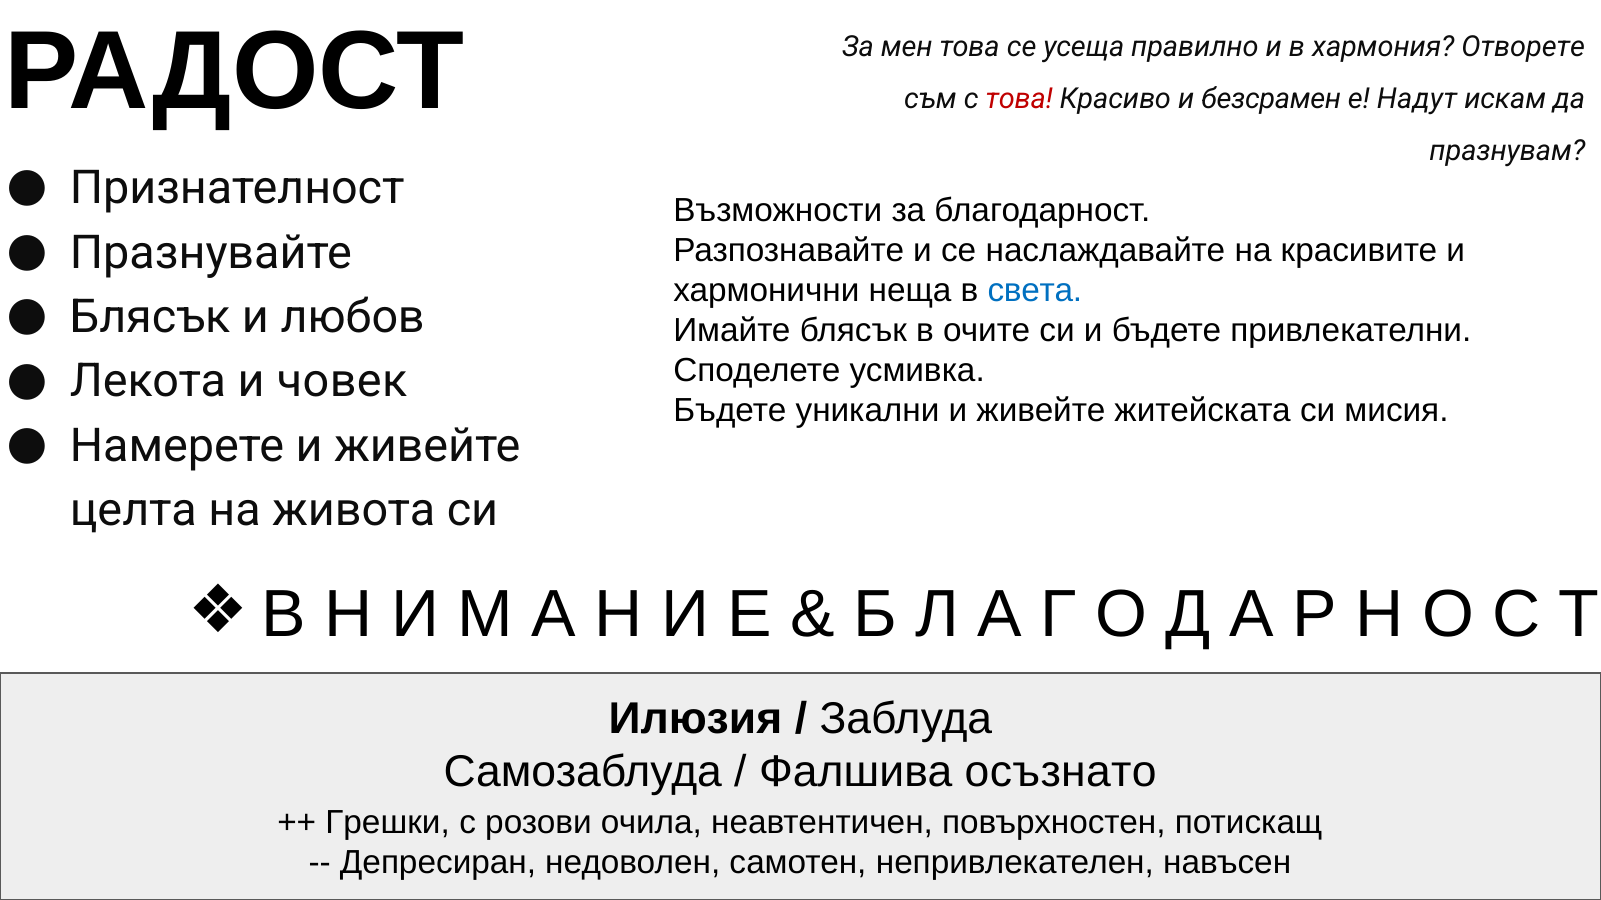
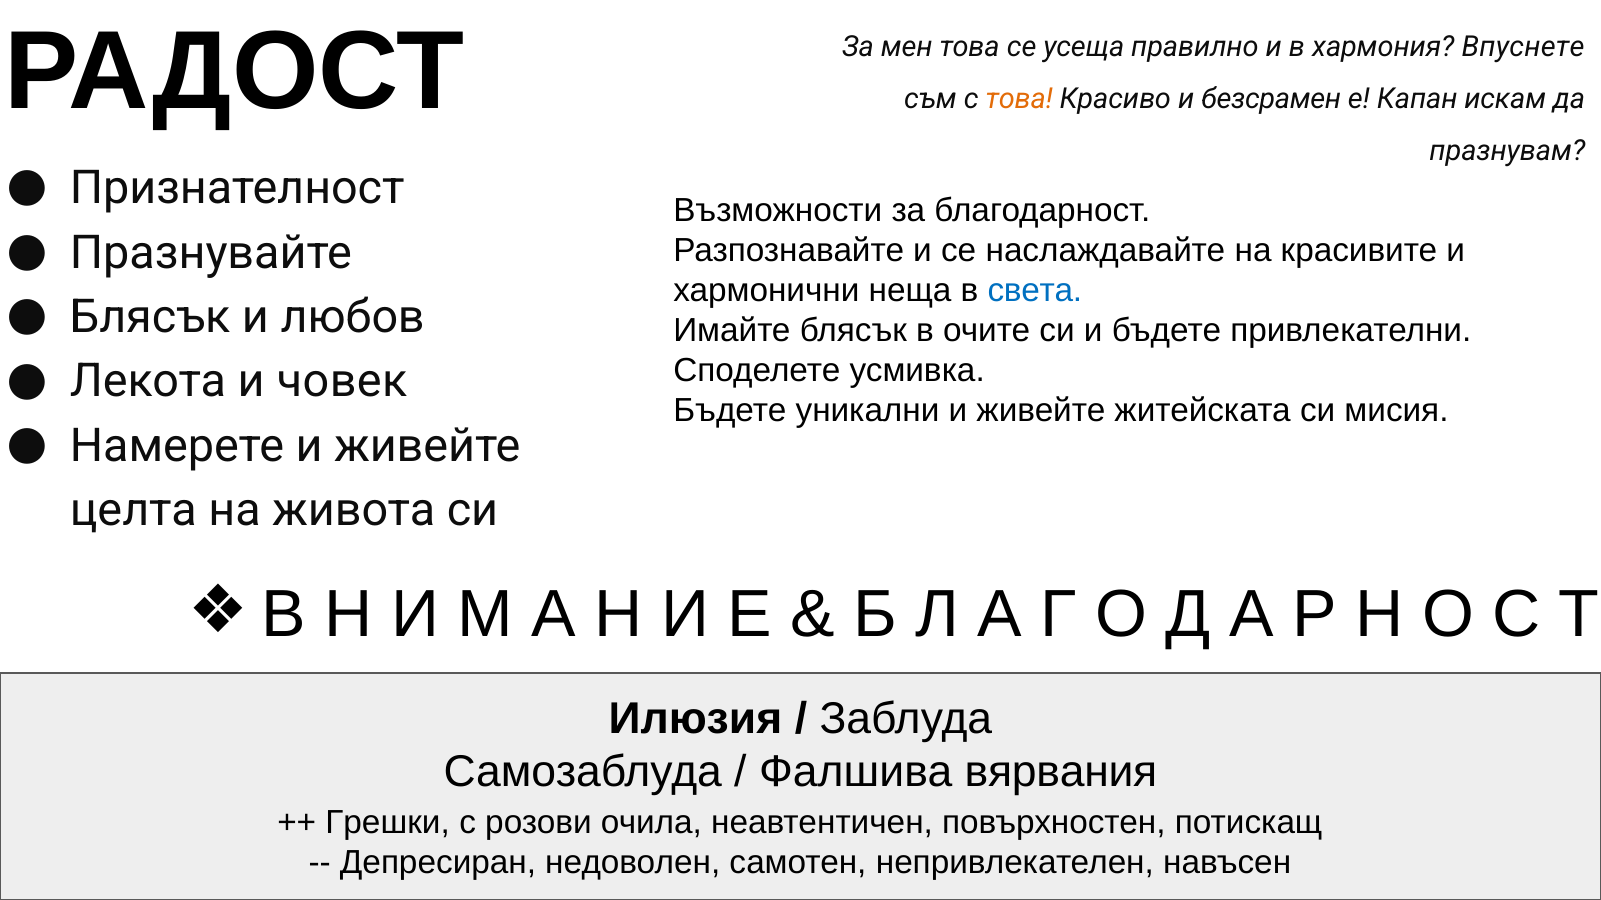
Отворете: Отворете -> Впуснете
това at (1019, 99) colour: red -> orange
Надут: Надут -> Капан
осъзнато: осъзнато -> вярвания
